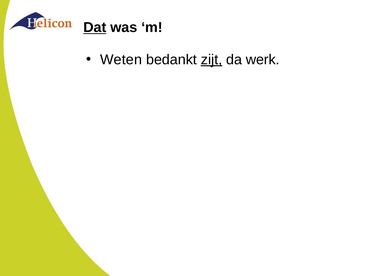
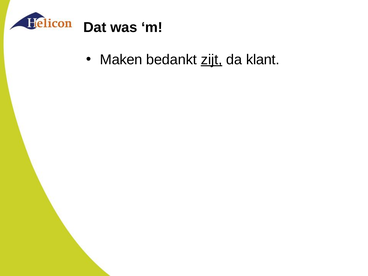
Dat underline: present -> none
Weten: Weten -> Maken
werk: werk -> klant
